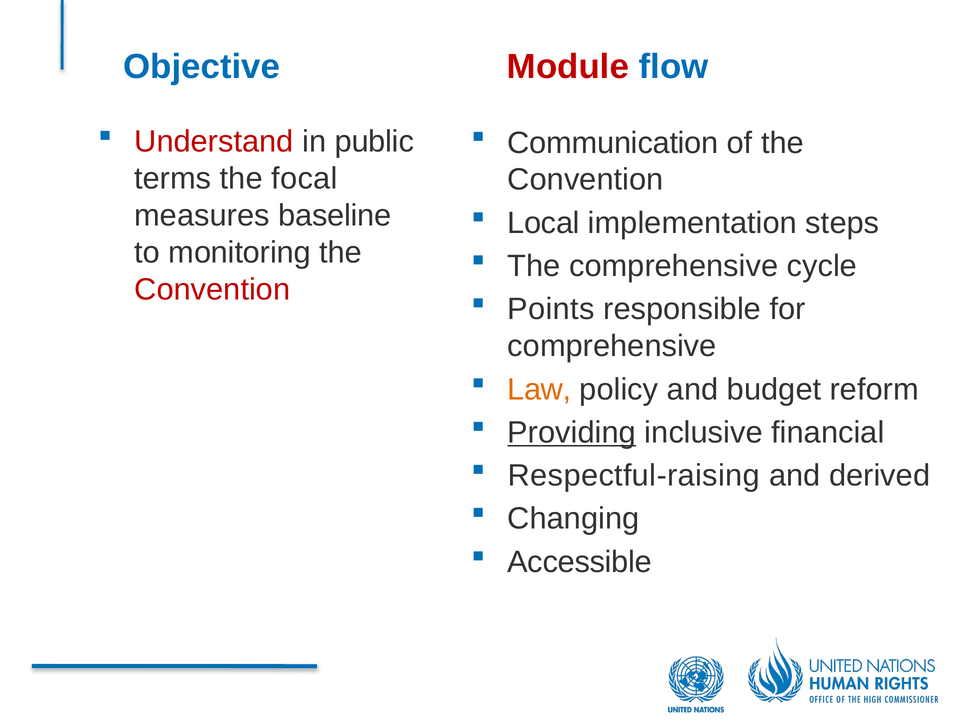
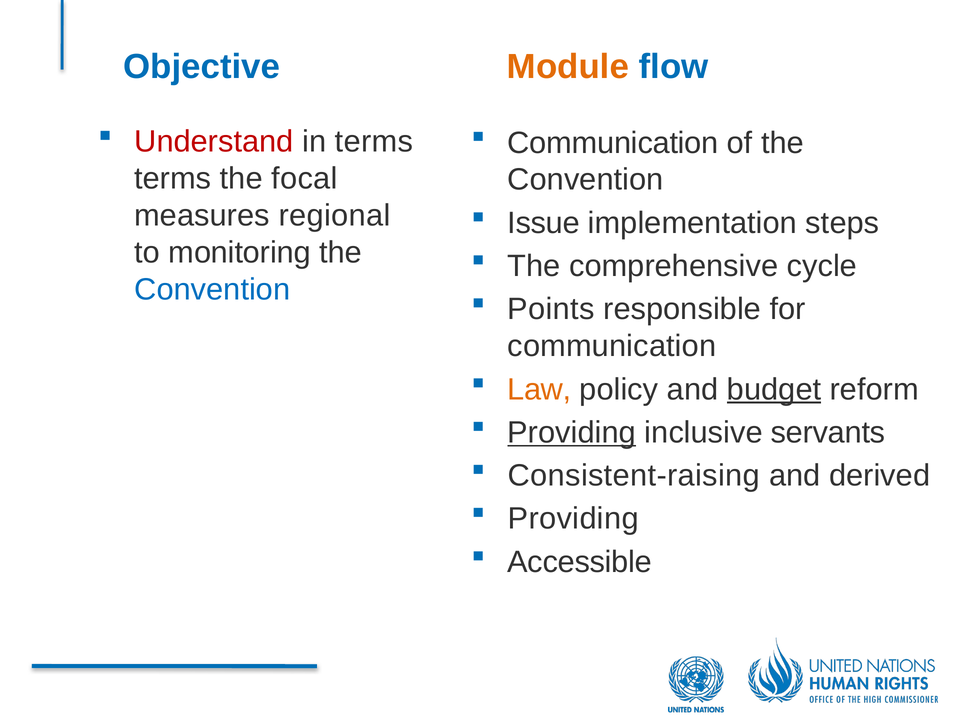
Module colour: red -> orange
in public: public -> terms
baseline: baseline -> regional
Local: Local -> Issue
Convention at (212, 290) colour: red -> blue
comprehensive at (612, 346): comprehensive -> communication
budget underline: none -> present
financial: financial -> servants
Respectful-raising: Respectful-raising -> Consistent-raising
Changing at (573, 519): Changing -> Providing
